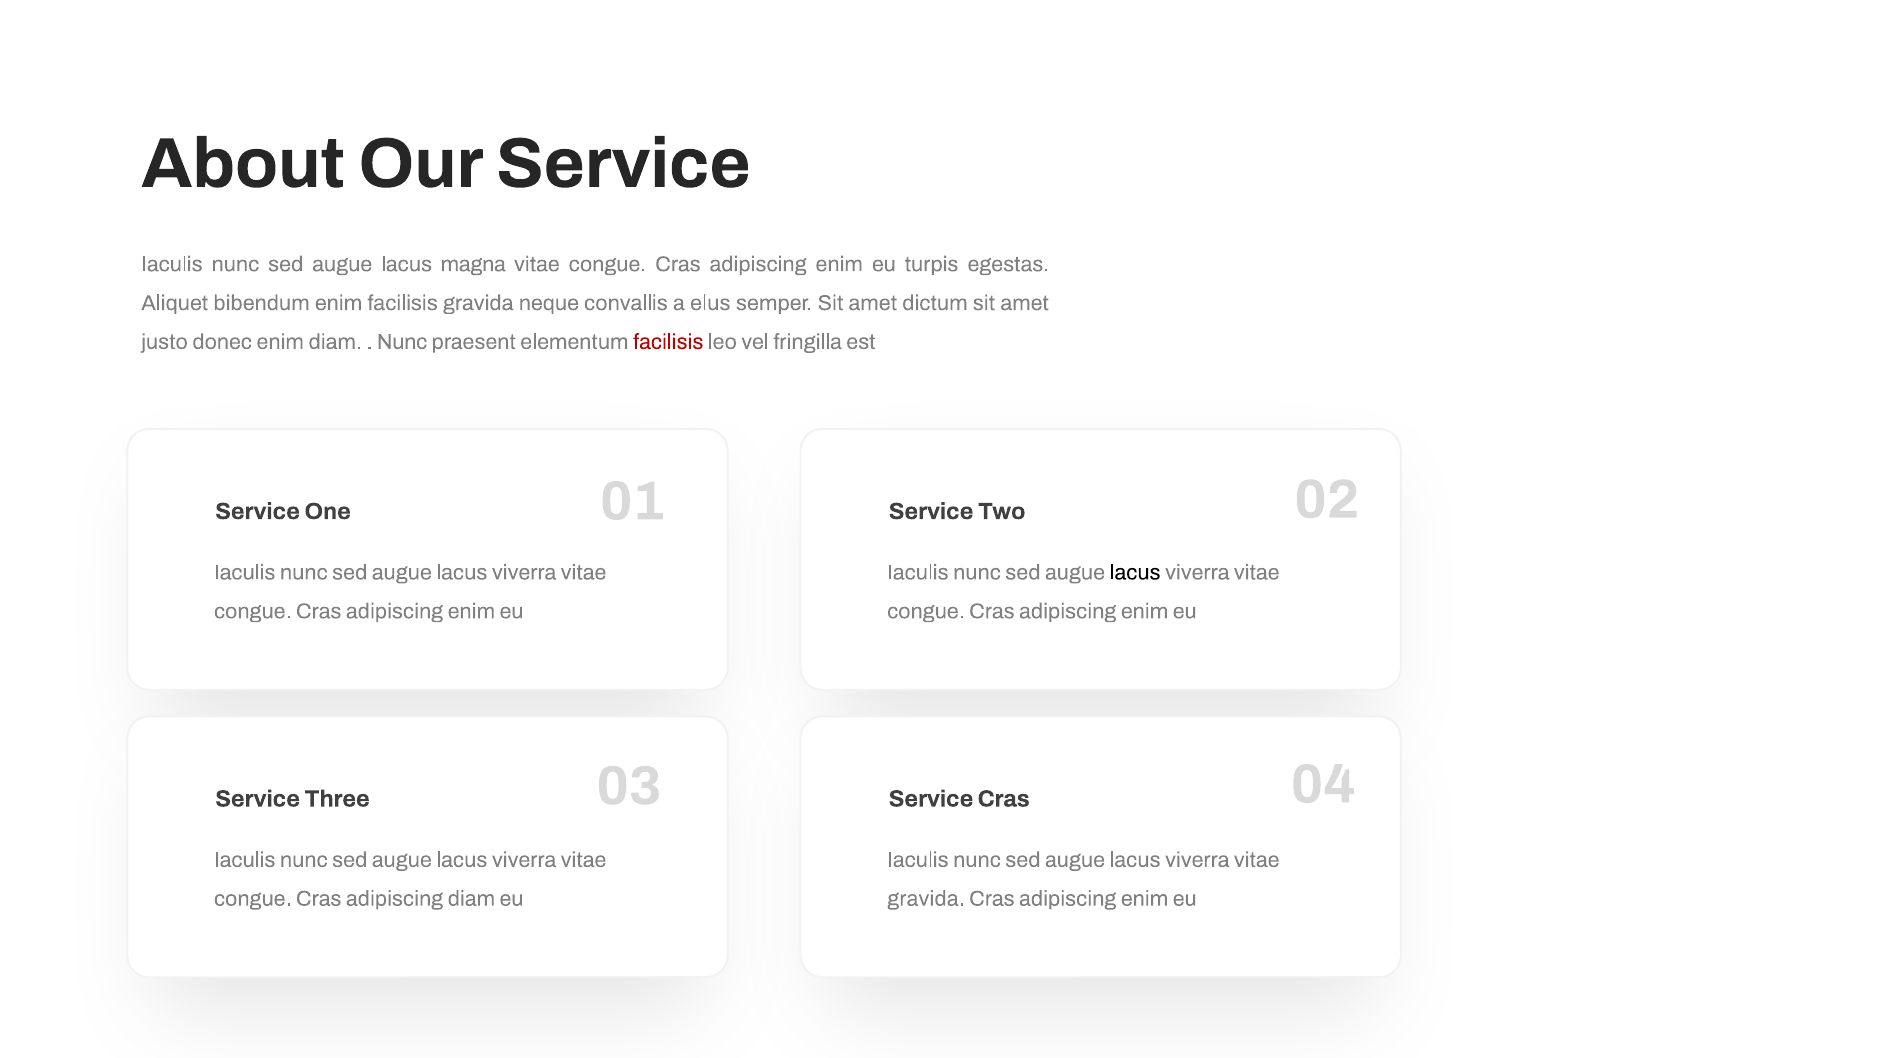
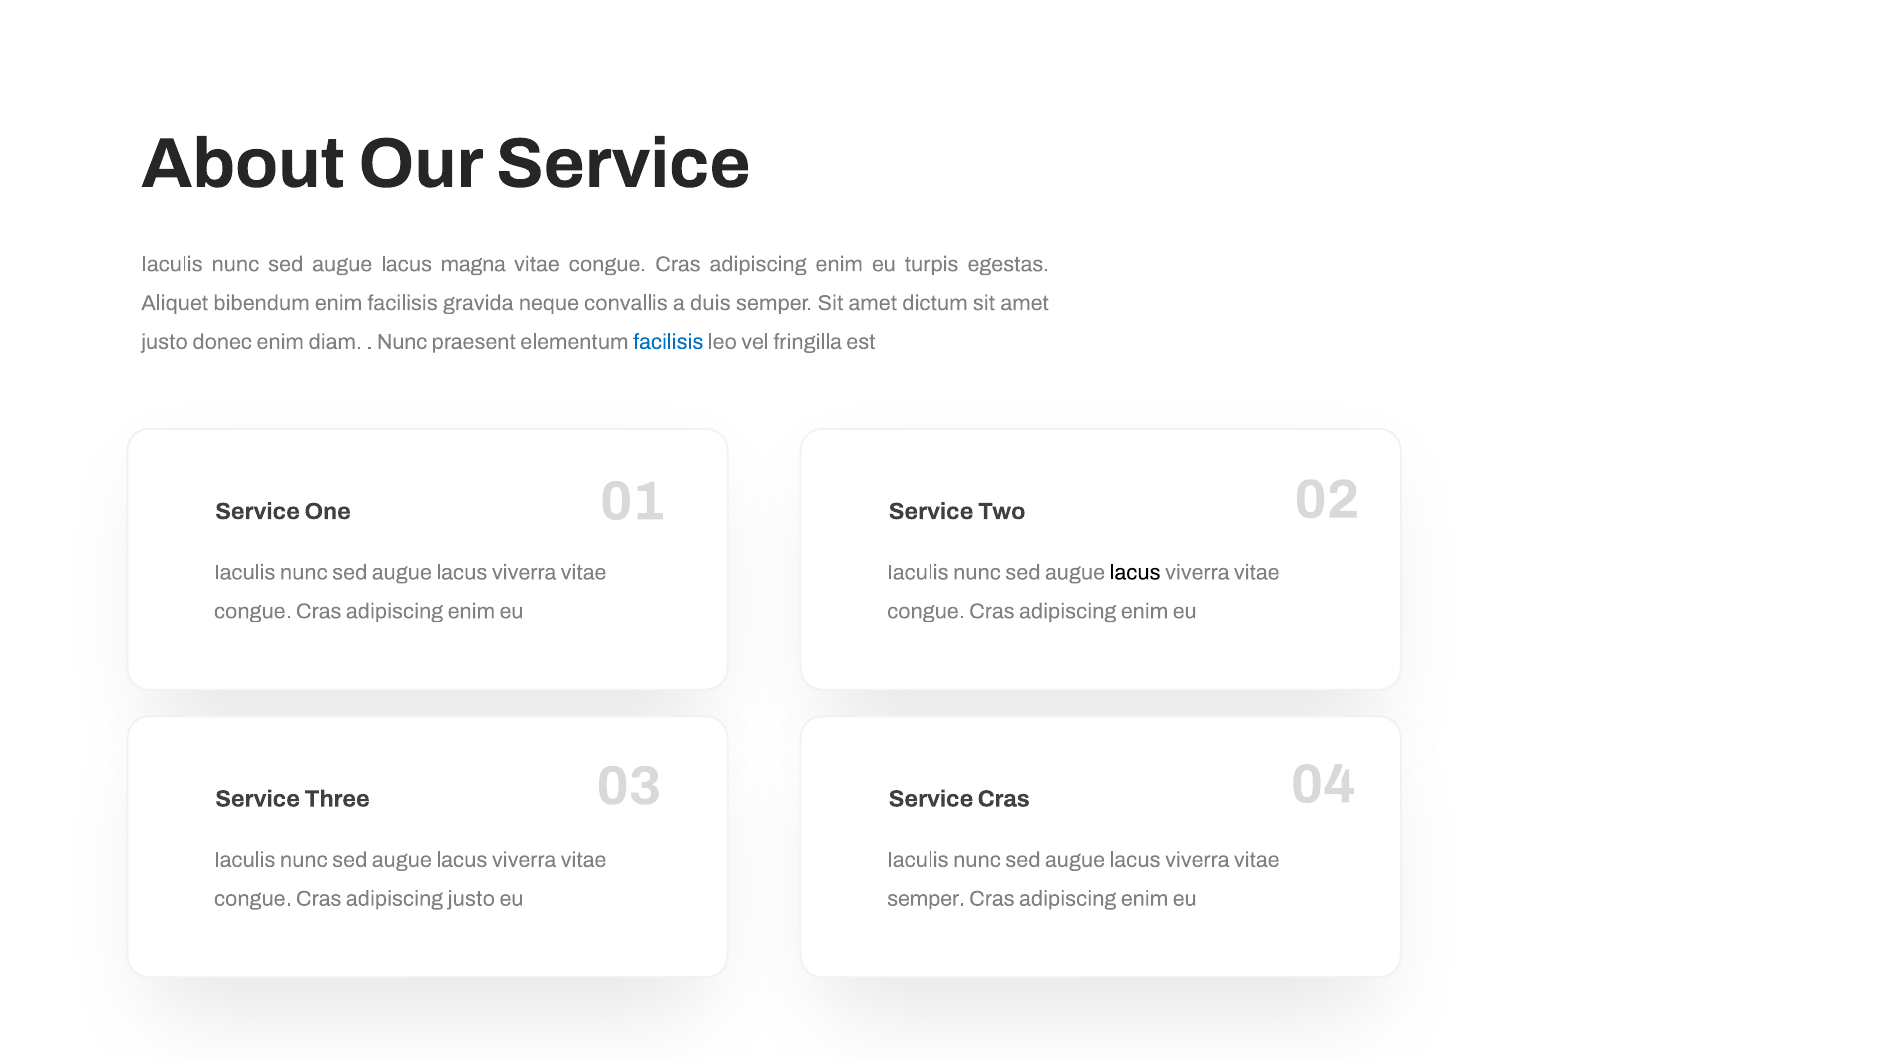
elus: elus -> duis
facilisis at (668, 342) colour: red -> blue
adipiscing diam: diam -> justo
gravida at (926, 898): gravida -> semper
